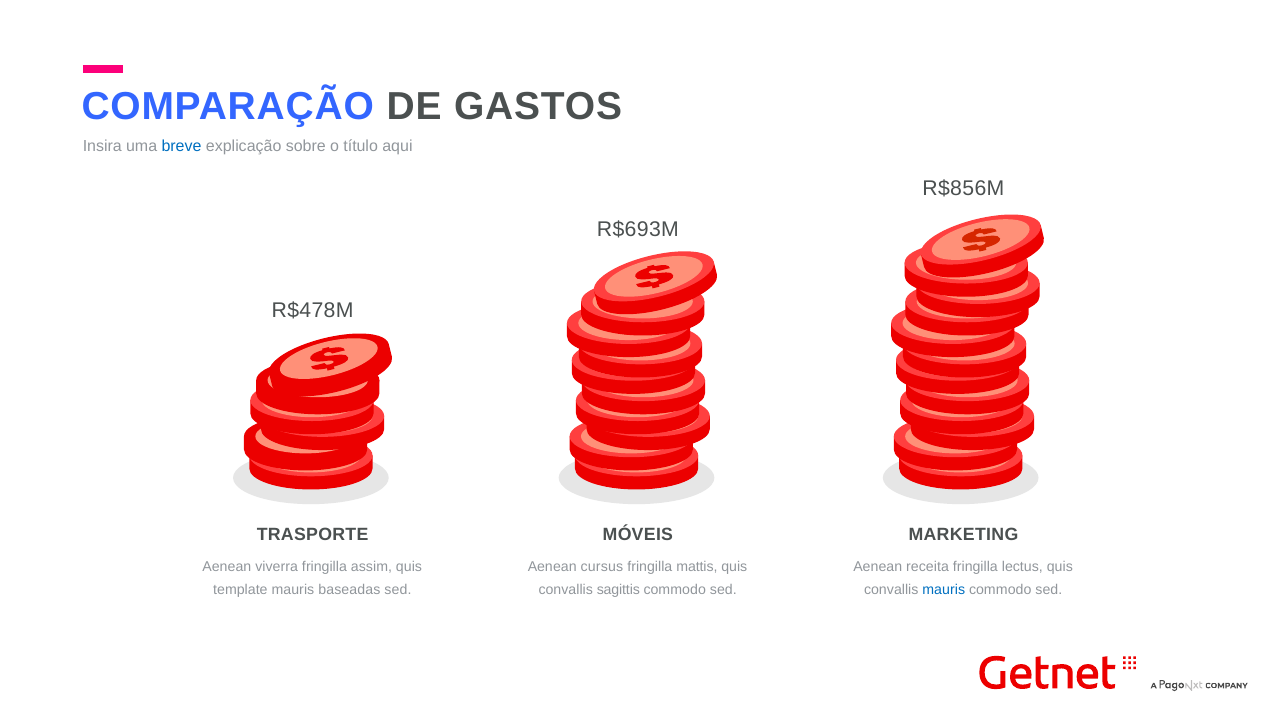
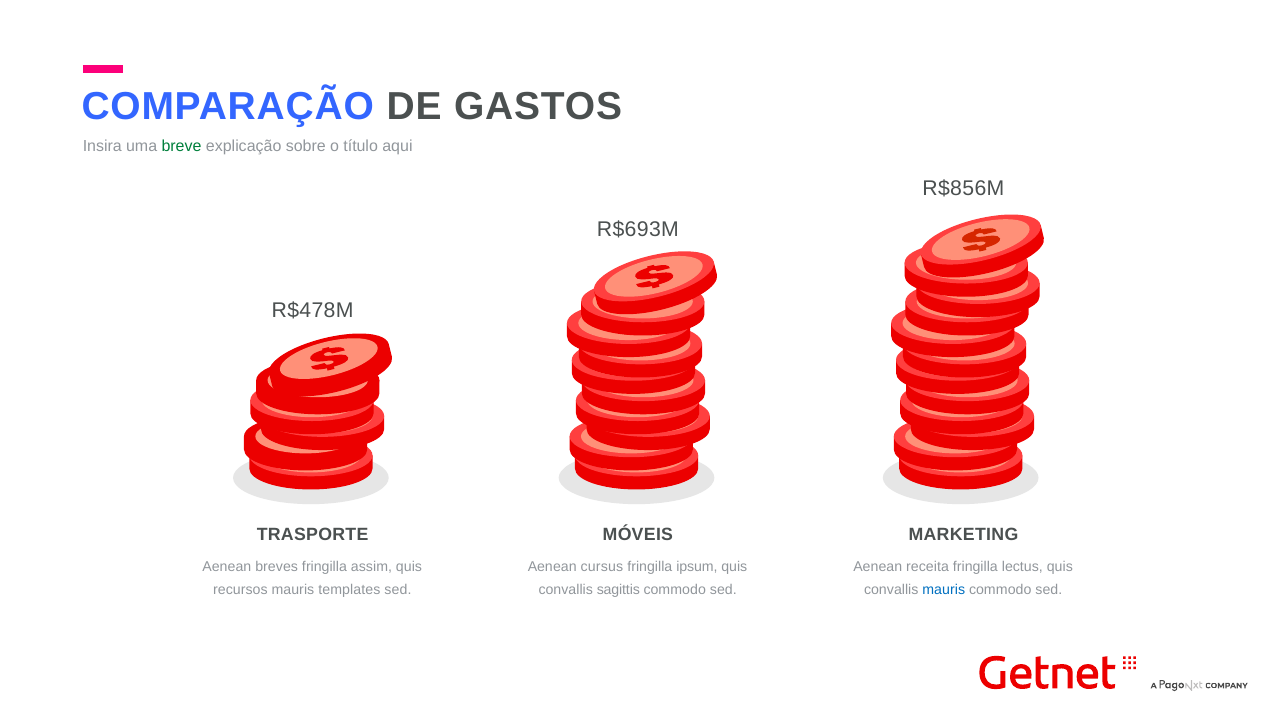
breve colour: blue -> green
viverra: viverra -> breves
mattis: mattis -> ipsum
template: template -> recursos
baseadas: baseadas -> templates
